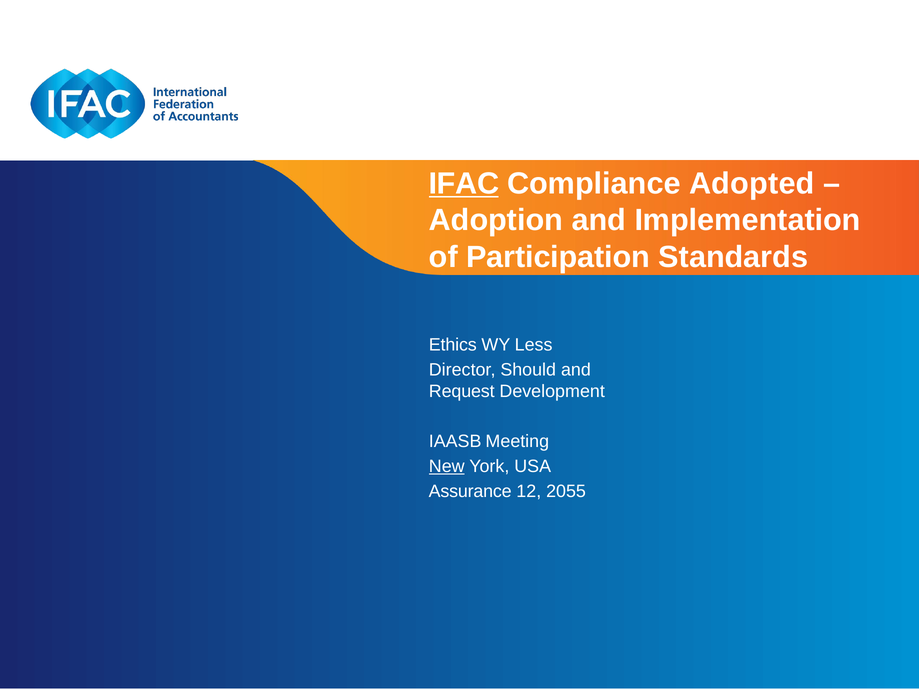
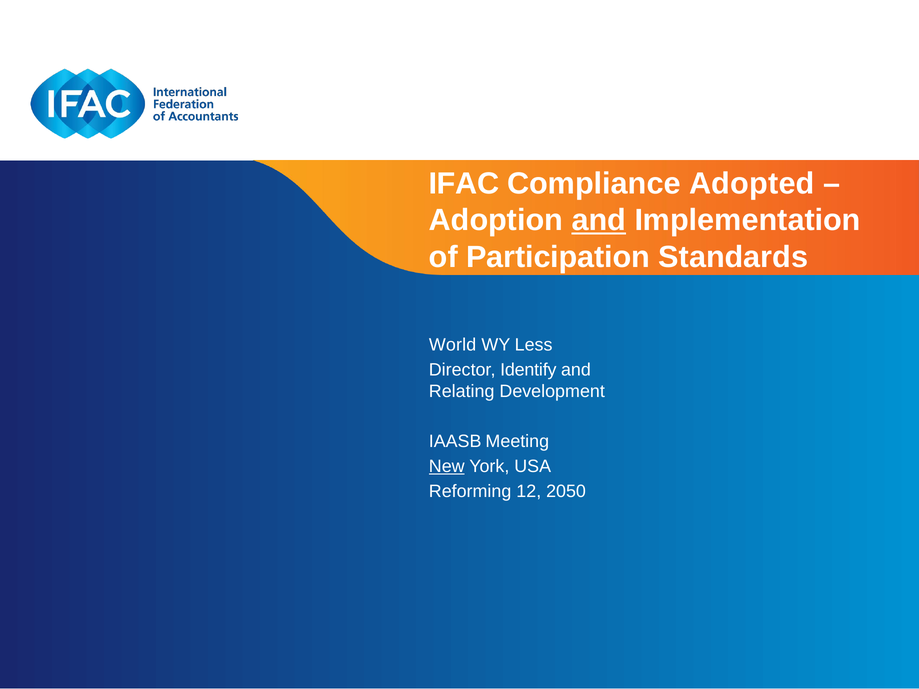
IFAC underline: present -> none
and at (599, 220) underline: none -> present
Ethics: Ethics -> World
Should: Should -> Identify
Request: Request -> Relating
Assurance: Assurance -> Reforming
2055: 2055 -> 2050
